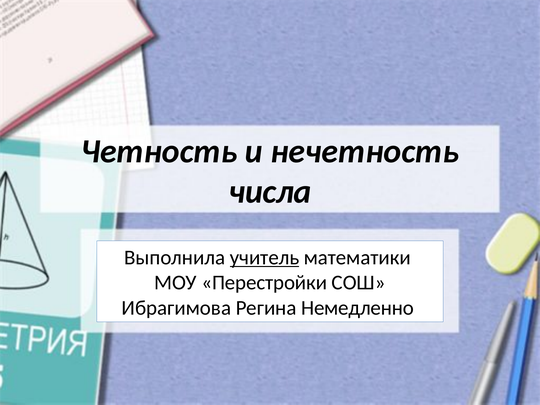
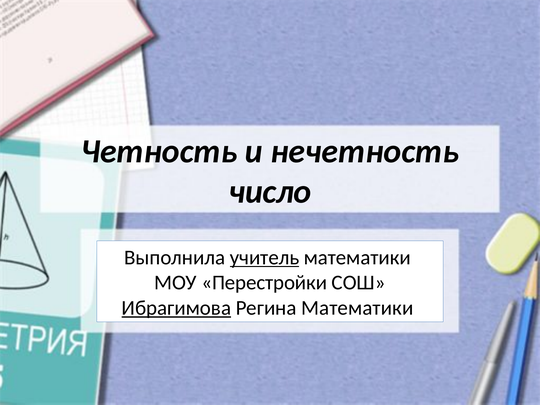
числа: числа -> число
Ибрагимова underline: none -> present
Регина Немедленно: Немедленно -> Математики
